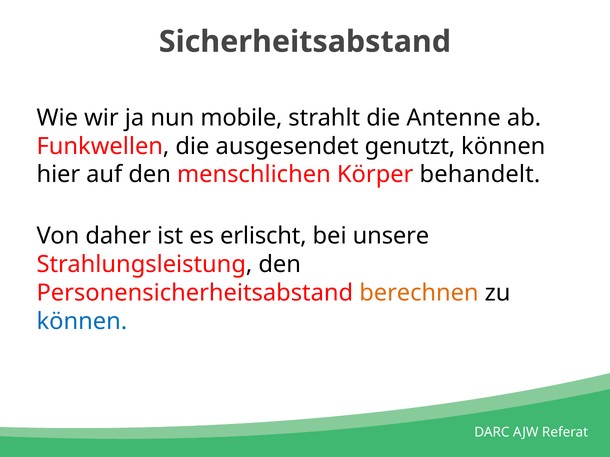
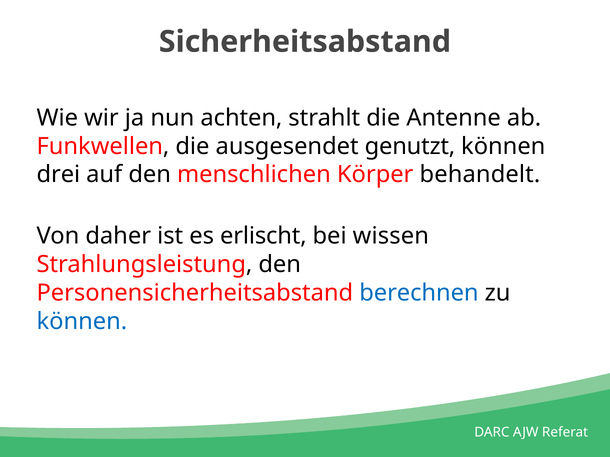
mobile: mobile -> achten
hier: hier -> drei
unsere: unsere -> wissen
berechnen colour: orange -> blue
